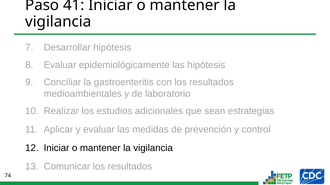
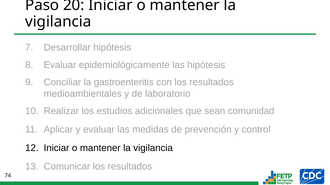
41: 41 -> 20
estrategias: estrategias -> comunidad
